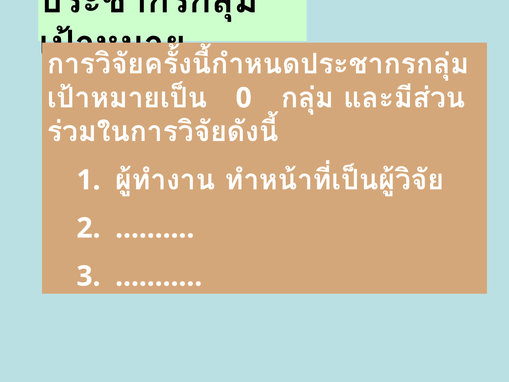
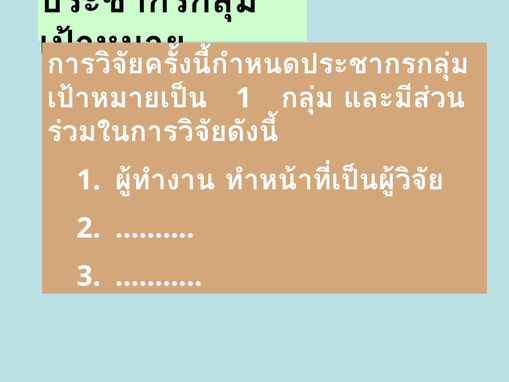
0 at (244, 98): 0 -> 1
